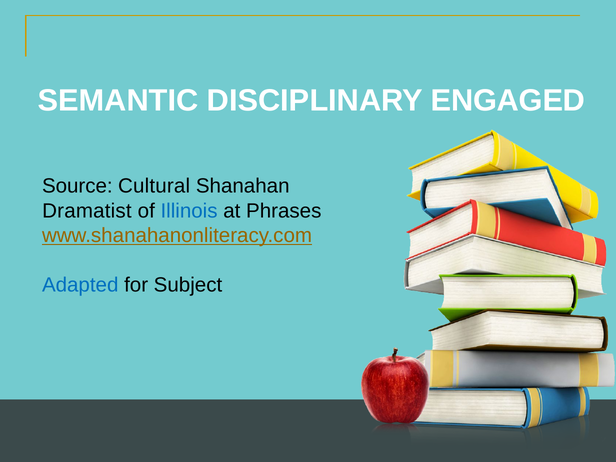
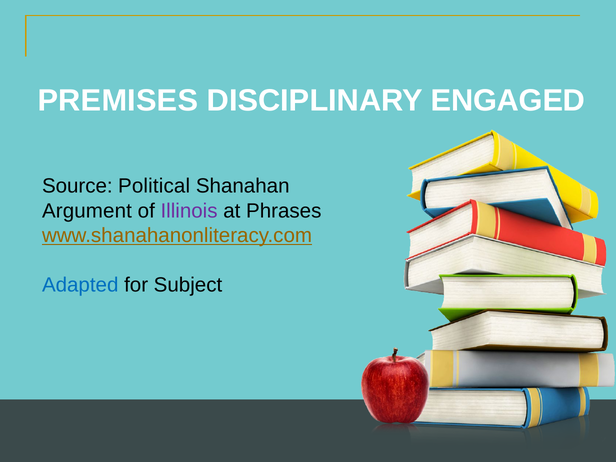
SEMANTIC: SEMANTIC -> PREMISES
Cultural: Cultural -> Political
Dramatist: Dramatist -> Argument
Illinois colour: blue -> purple
